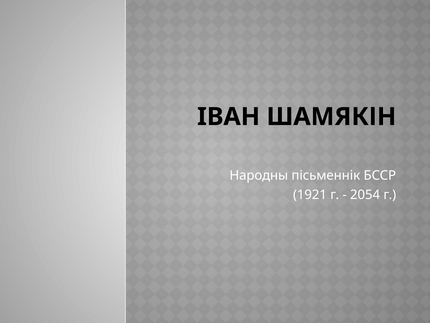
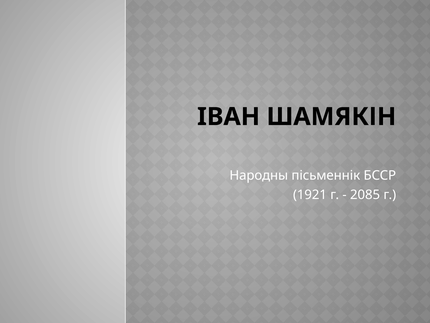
2054: 2054 -> 2085
